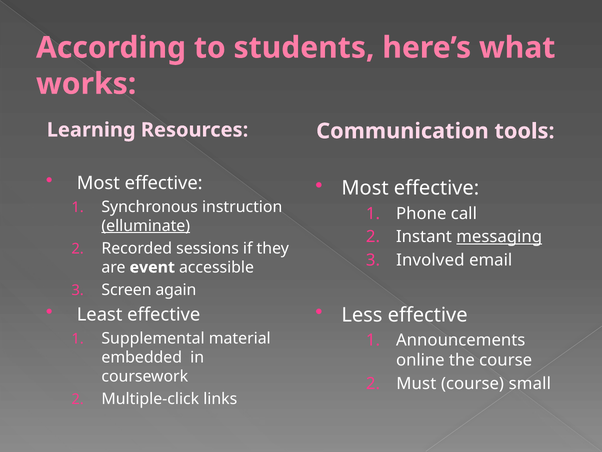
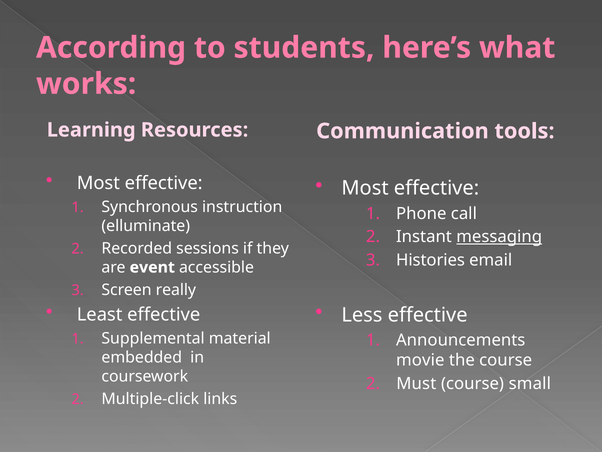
elluminate underline: present -> none
Involved: Involved -> Histories
again: again -> really
online: online -> movie
